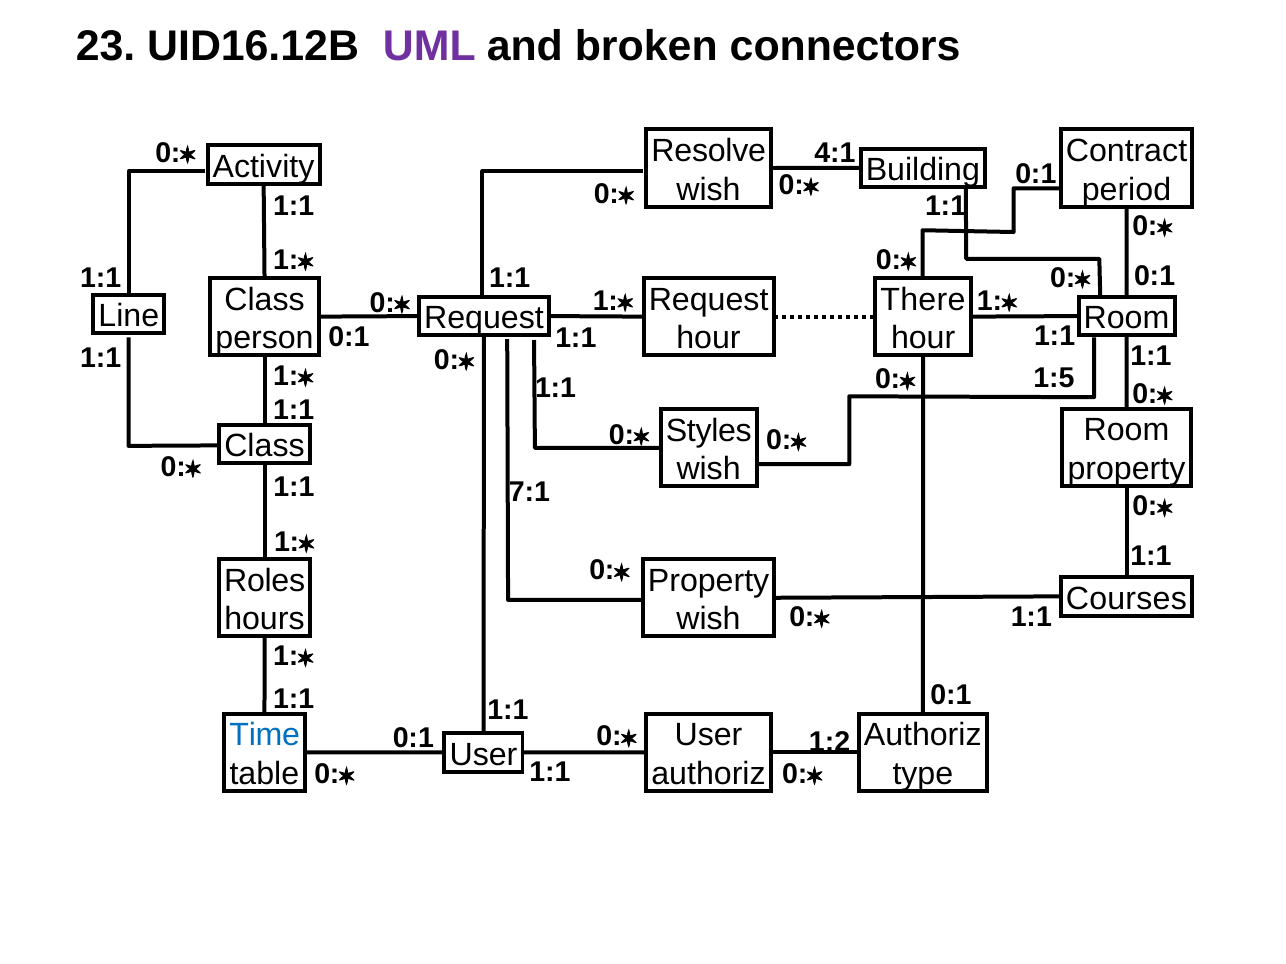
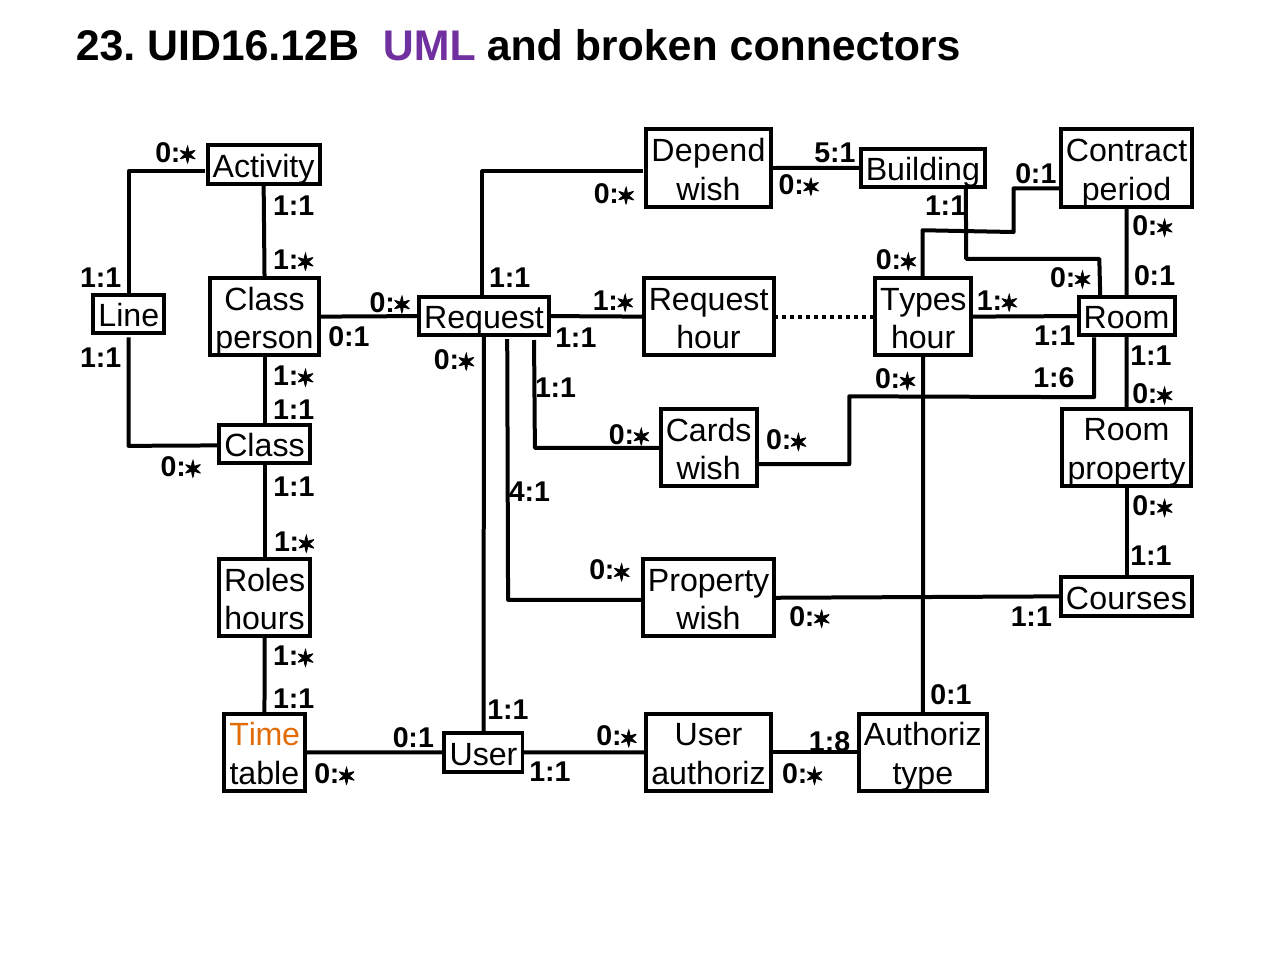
Resolve: Resolve -> Depend
4:1: 4:1 -> 5:1
There: There -> Types
1:5: 1:5 -> 1:6
Styles: Styles -> Cards
7:1: 7:1 -> 4:1
Time colour: blue -> orange
1:2: 1:2 -> 1:8
